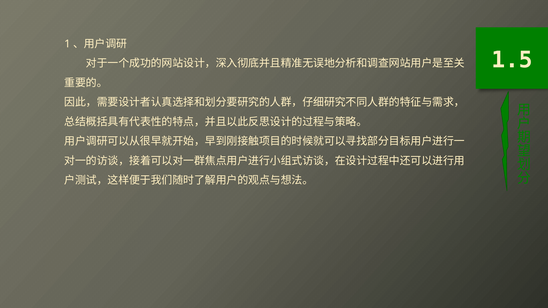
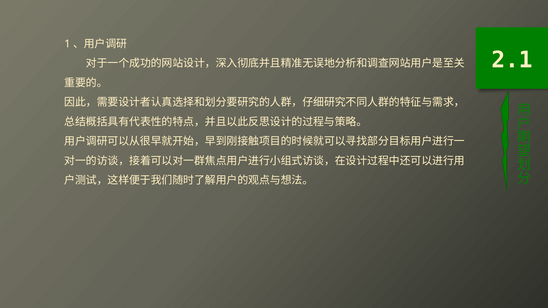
1.5: 1.5 -> 2.1
